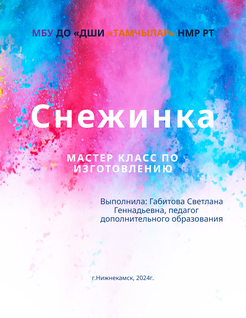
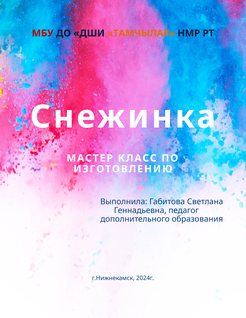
МБУ colour: purple -> red
